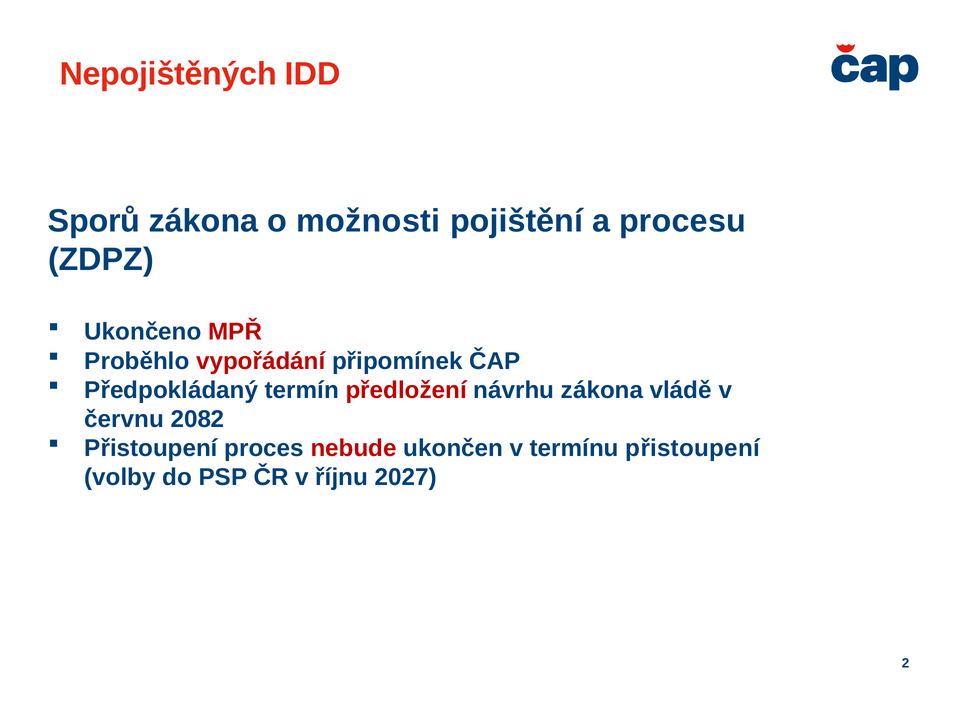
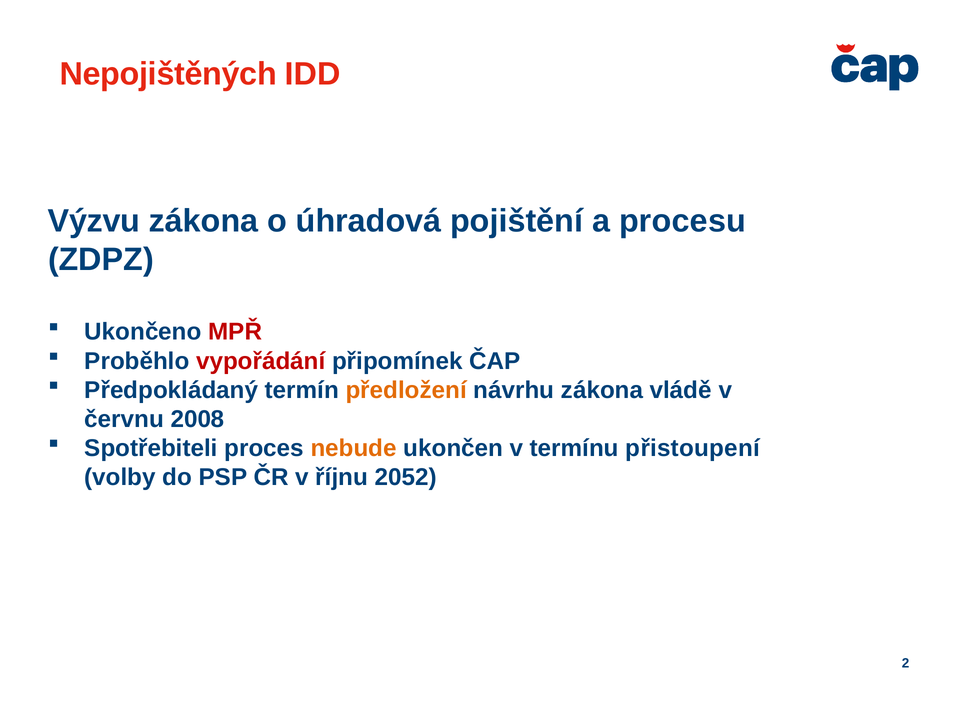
Sporů: Sporů -> Výzvu
možnosti: možnosti -> úhradová
předložení colour: red -> orange
2082: 2082 -> 2008
Přistoupení at (151, 448): Přistoupení -> Spotřebiteli
nebude colour: red -> orange
2027: 2027 -> 2052
